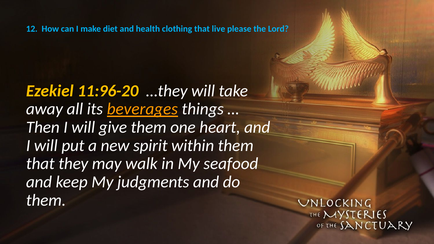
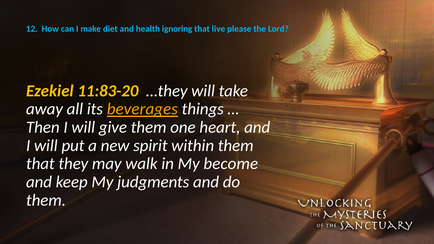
clothing: clothing -> ignoring
11:96-20: 11:96-20 -> 11:83-20
seafood: seafood -> become
